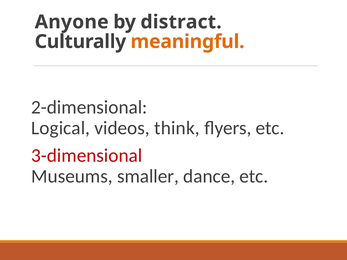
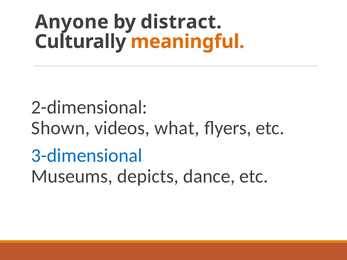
Logical: Logical -> Shown
think: think -> what
3-dimensional colour: red -> blue
smaller: smaller -> depicts
